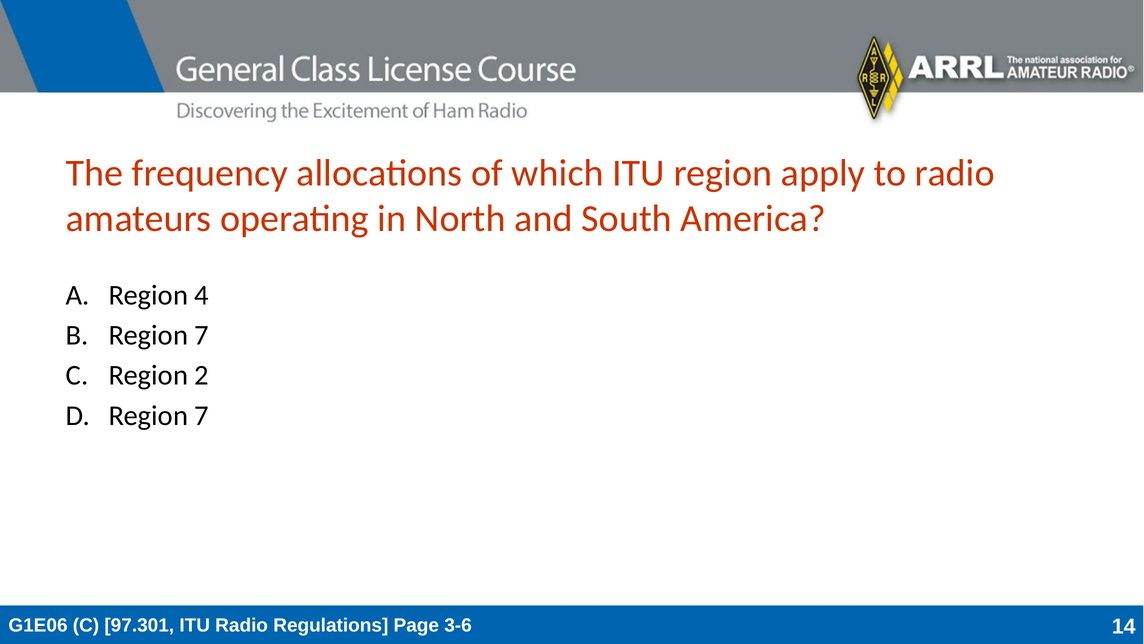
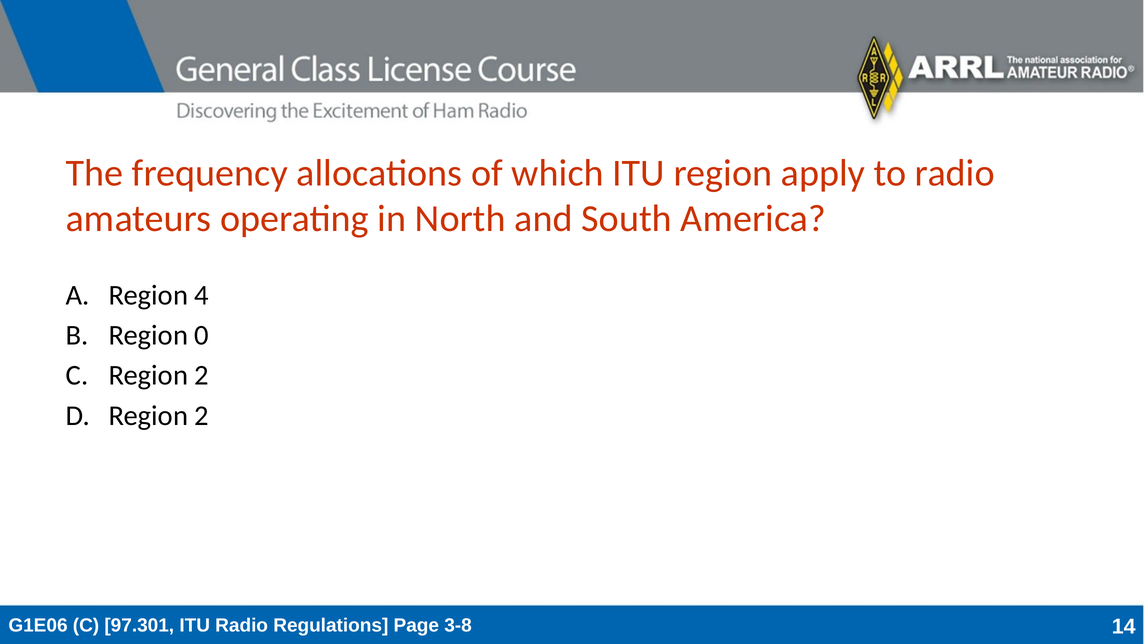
7 at (202, 335): 7 -> 0
7 at (202, 415): 7 -> 2
3-6: 3-6 -> 3-8
